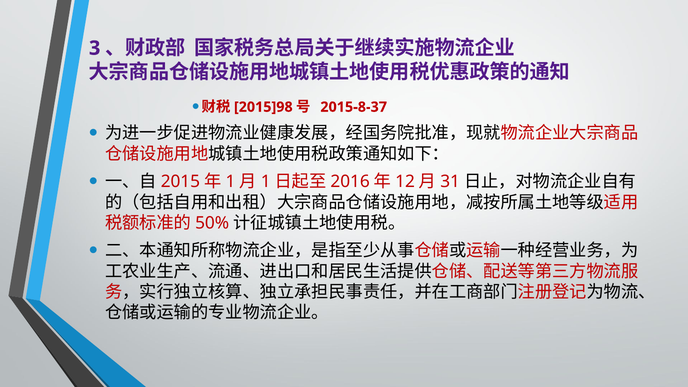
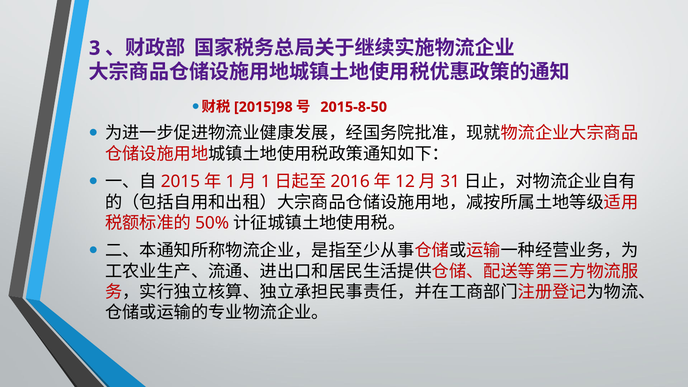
2015-8-37: 2015-8-37 -> 2015-8-50
